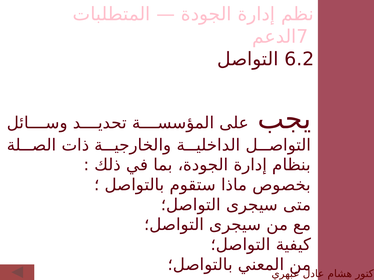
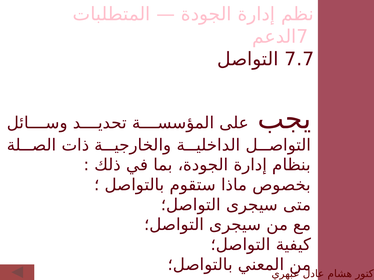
6.2: 6.2 -> 7.7
